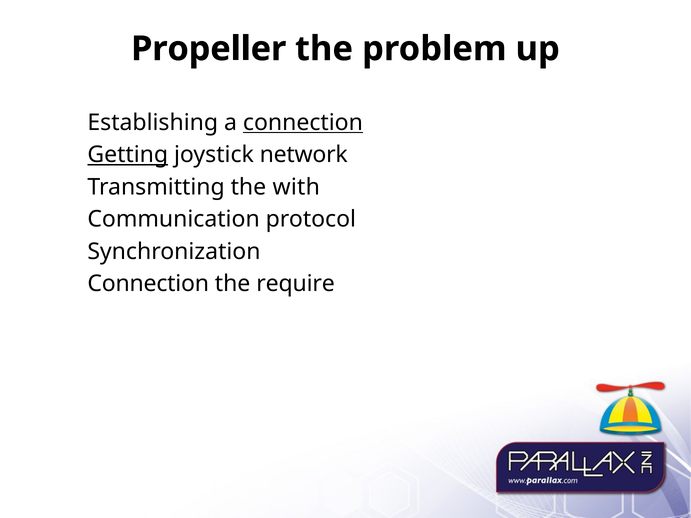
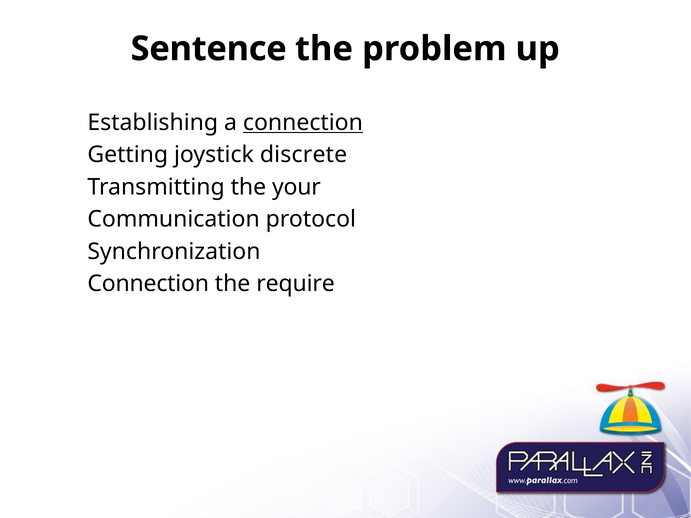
Propeller: Propeller -> Sentence
Getting underline: present -> none
network: network -> discrete
with: with -> your
